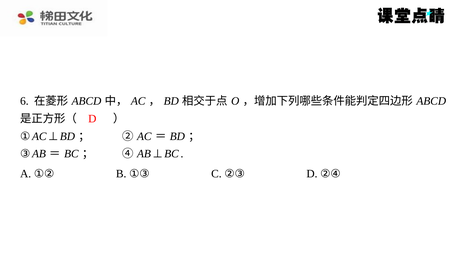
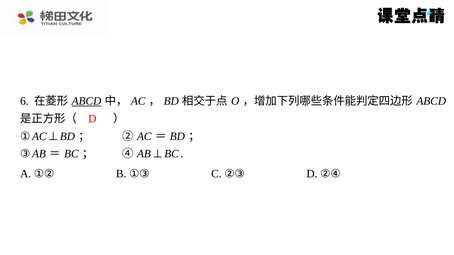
ABCD at (86, 101) underline: none -> present
